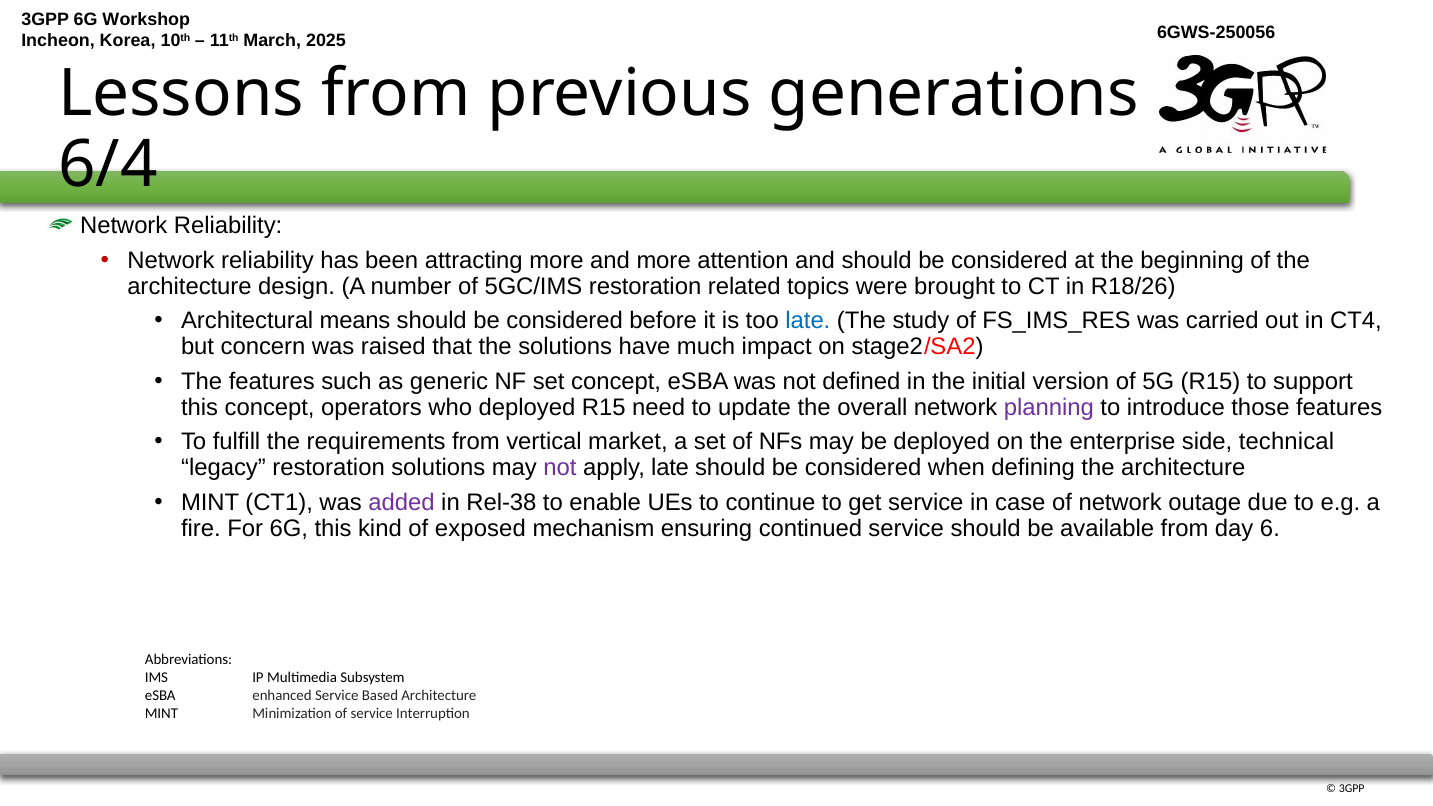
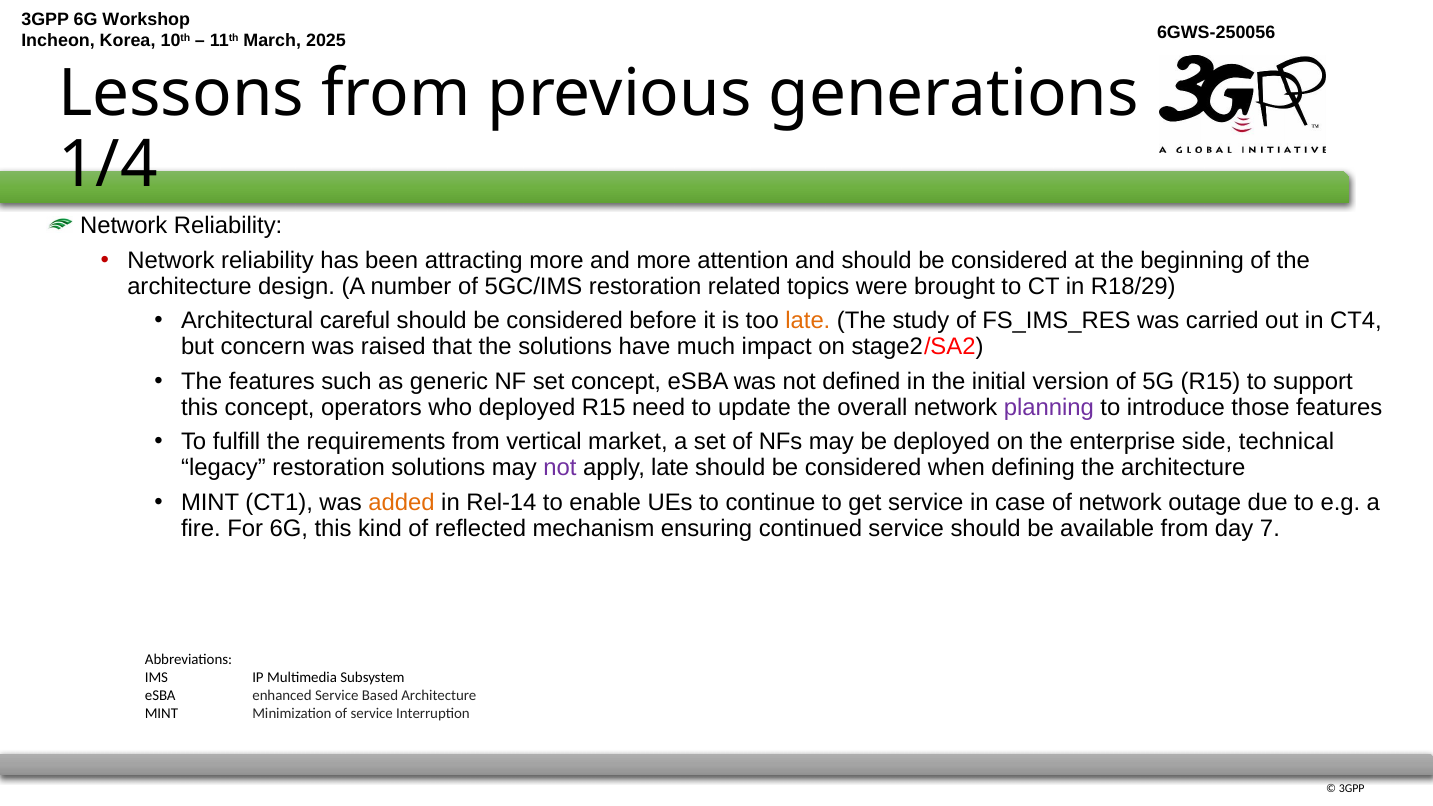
6/4: 6/4 -> 1/4
R18/26: R18/26 -> R18/29
means: means -> careful
late at (808, 321) colour: blue -> orange
added colour: purple -> orange
Rel-38: Rel-38 -> Rel-14
exposed: exposed -> reflected
6: 6 -> 7
